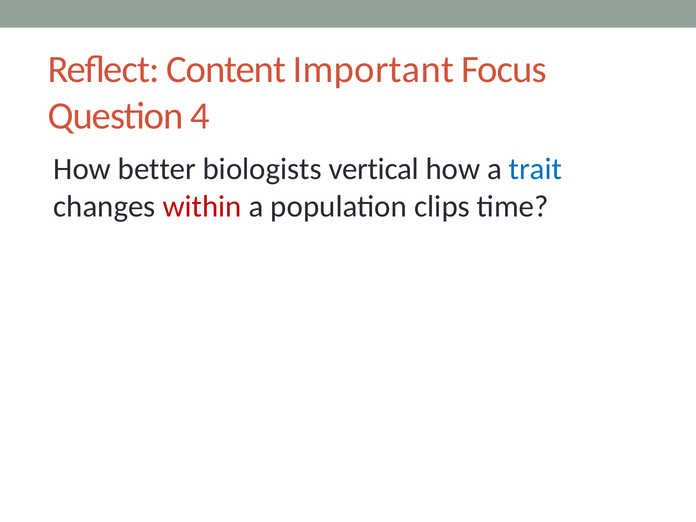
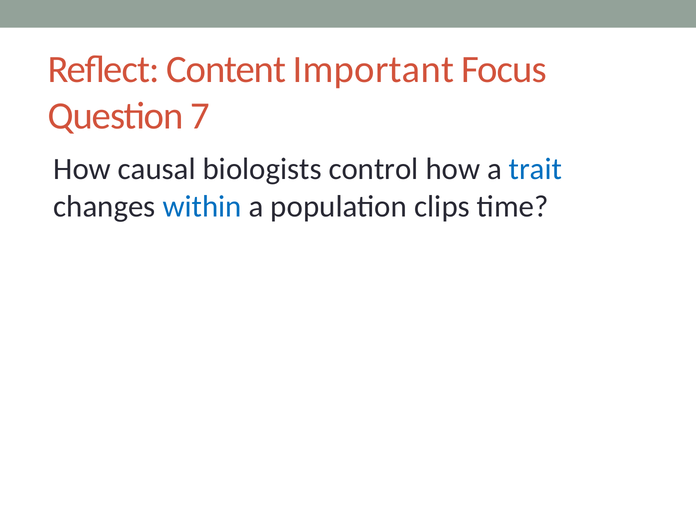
4: 4 -> 7
better: better -> causal
vertical: vertical -> control
within colour: red -> blue
